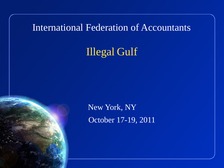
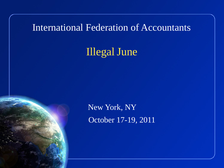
Gulf: Gulf -> June
